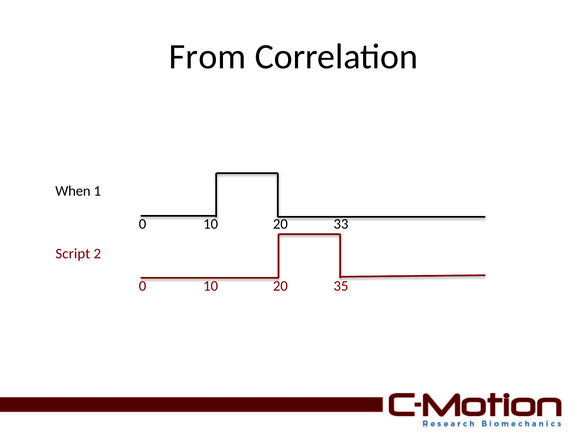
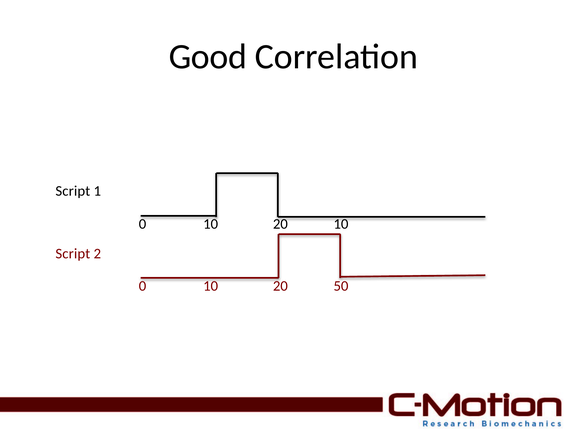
From: From -> Good
When at (73, 191): When -> Script
20 33: 33 -> 10
35: 35 -> 50
